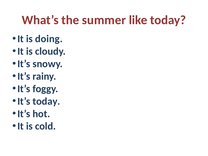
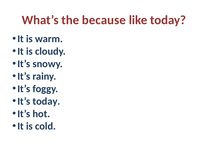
summer: summer -> because
doing: doing -> warm
